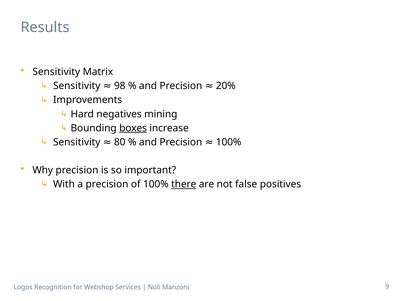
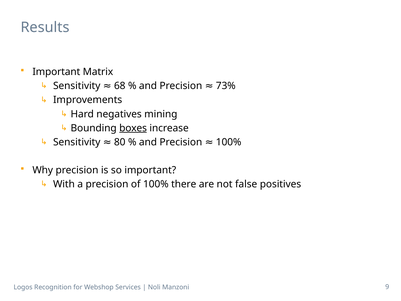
Sensitivity at (56, 72): Sensitivity -> Important
98: 98 -> 68
20%: 20% -> 73%
there underline: present -> none
